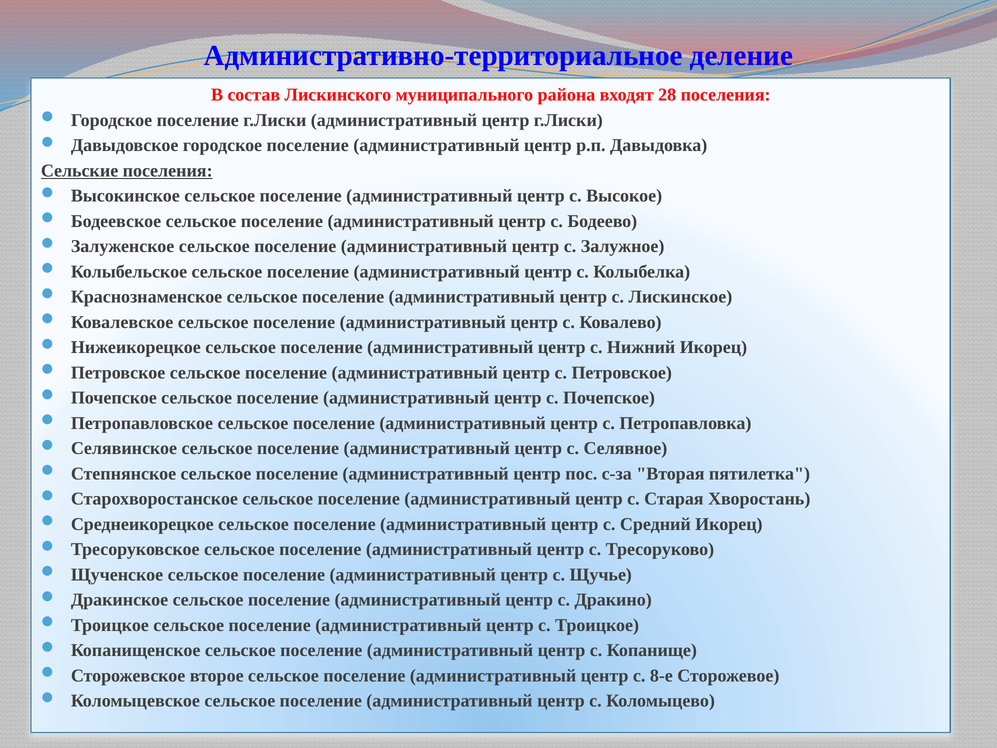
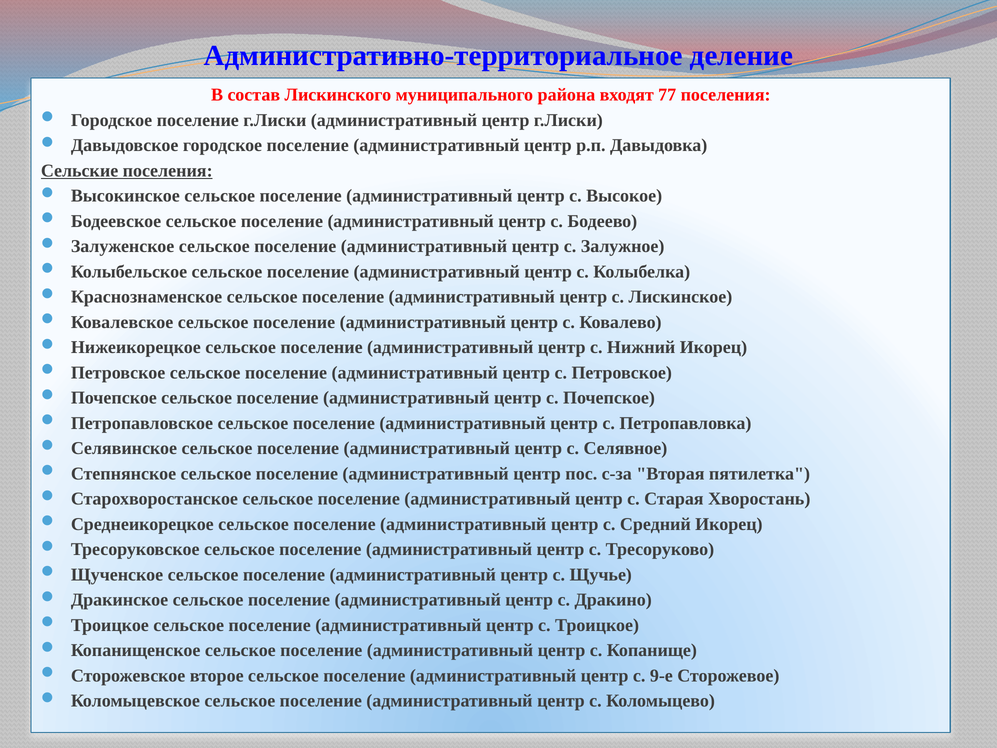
28: 28 -> 77
8-е: 8-е -> 9-е
